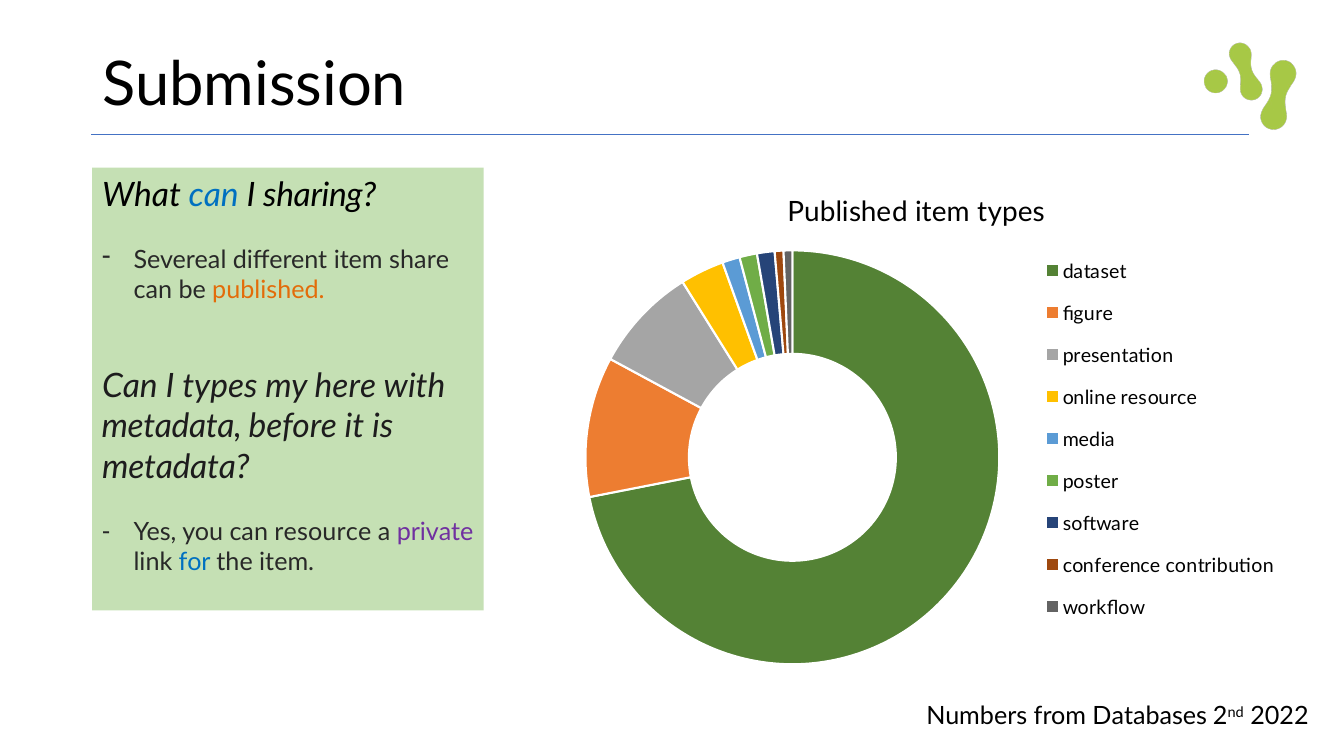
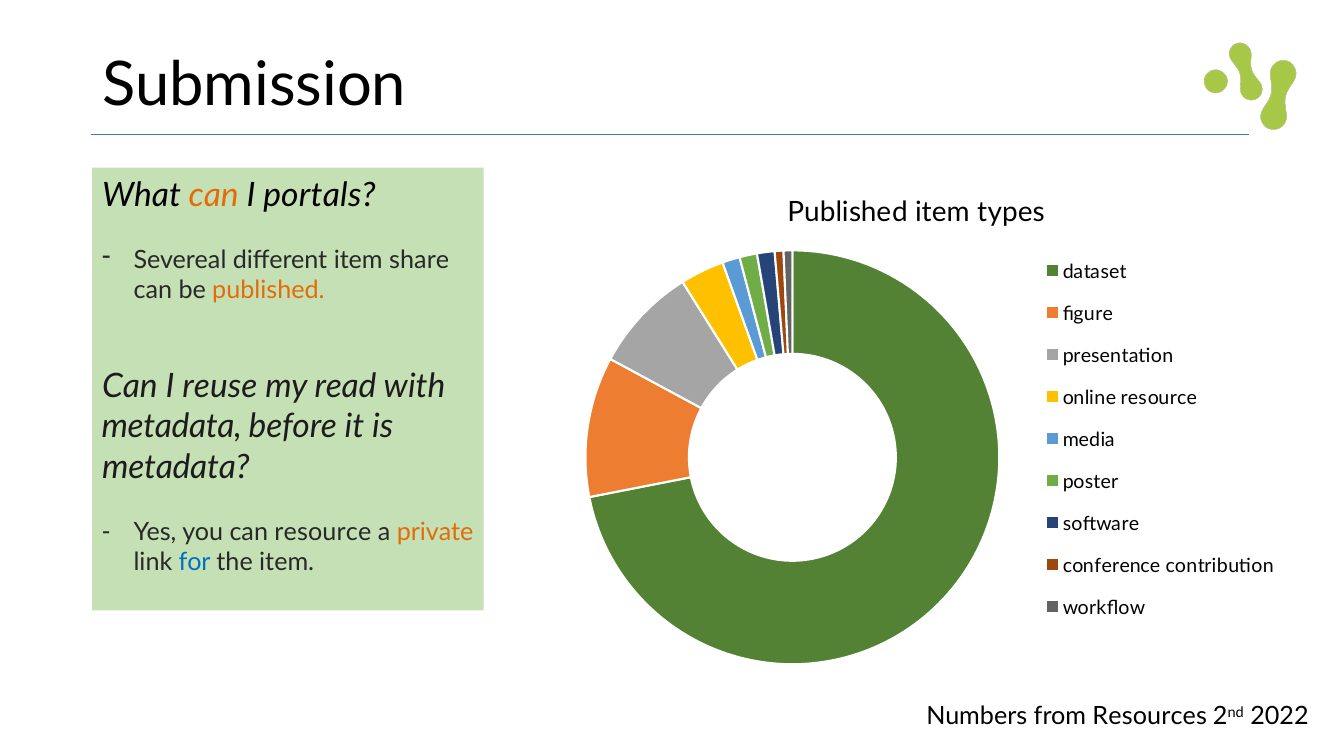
can at (214, 195) colour: blue -> orange
sharing: sharing -> portals
I types: types -> reuse
here: here -> read
private colour: purple -> orange
Databases: Databases -> Resources
